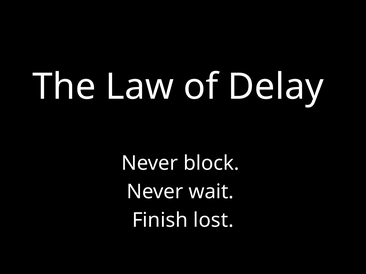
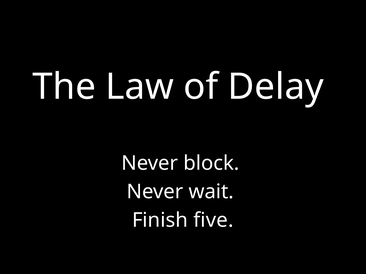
lost: lost -> five
